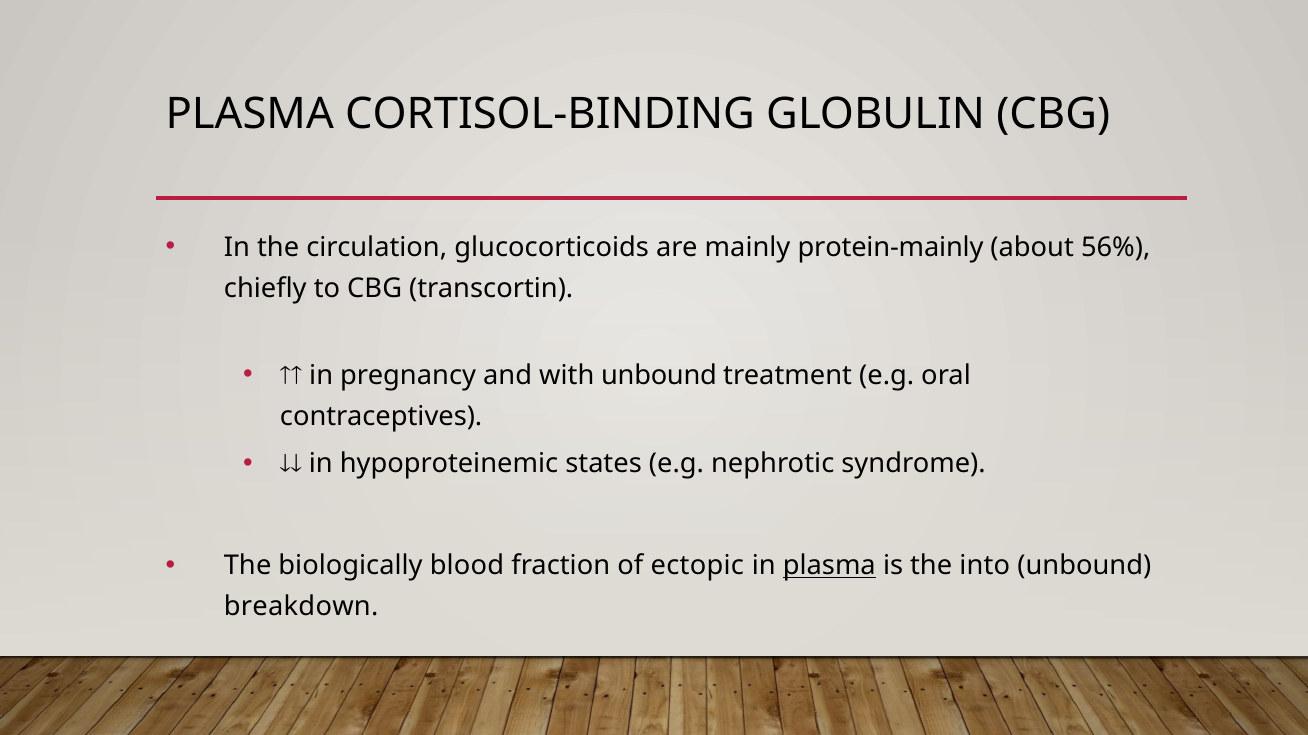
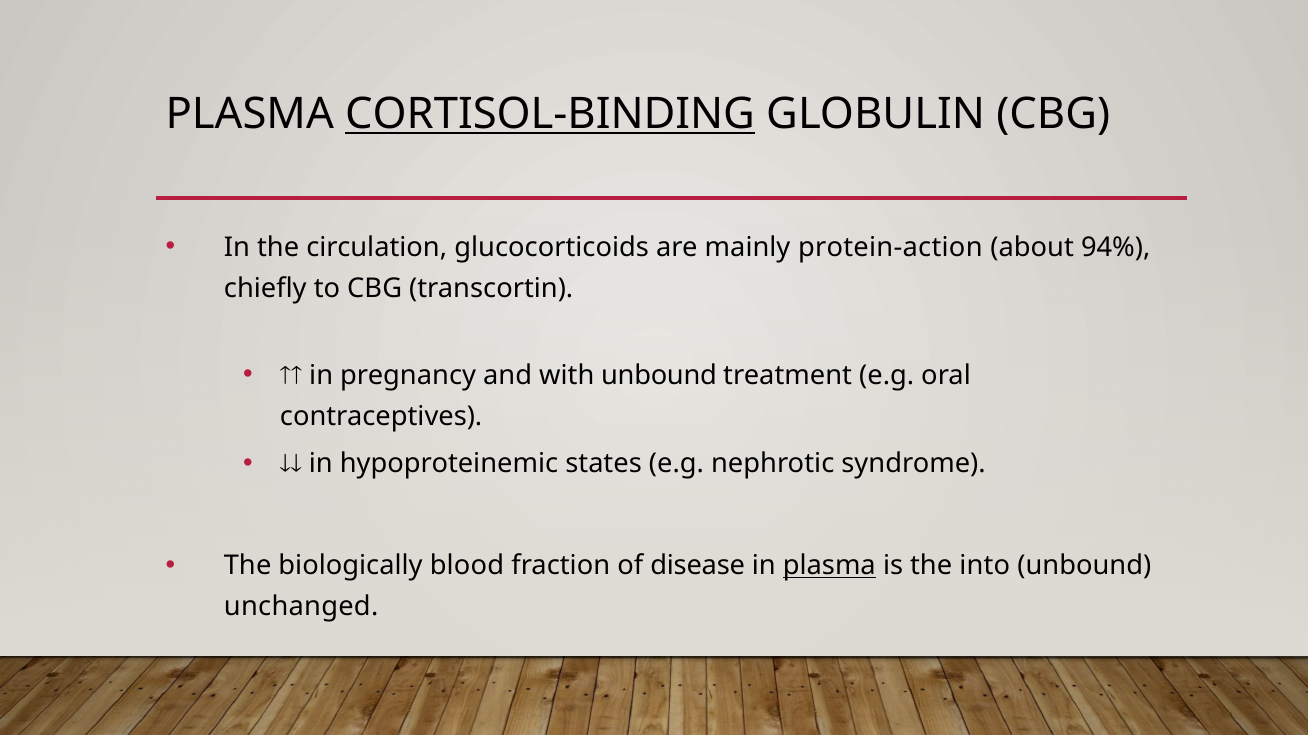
CORTISOL-BINDING underline: none -> present
protein-mainly: protein-mainly -> protein-action
56%: 56% -> 94%
ectopic: ectopic -> disease
breakdown: breakdown -> unchanged
